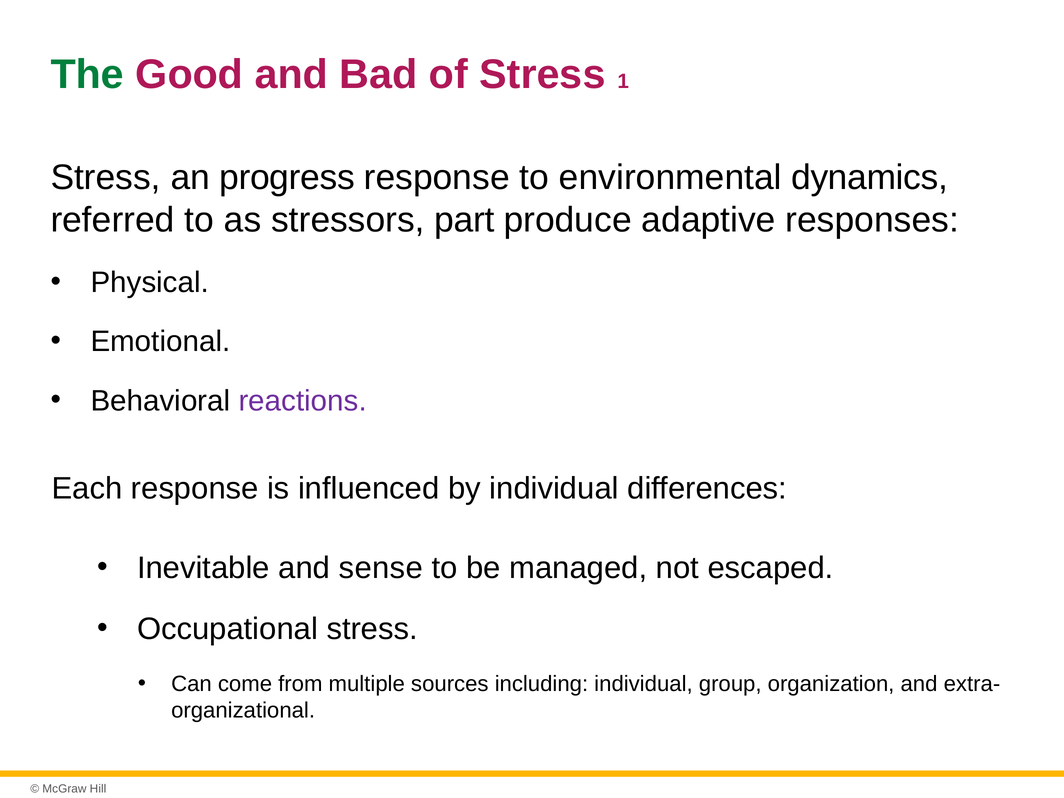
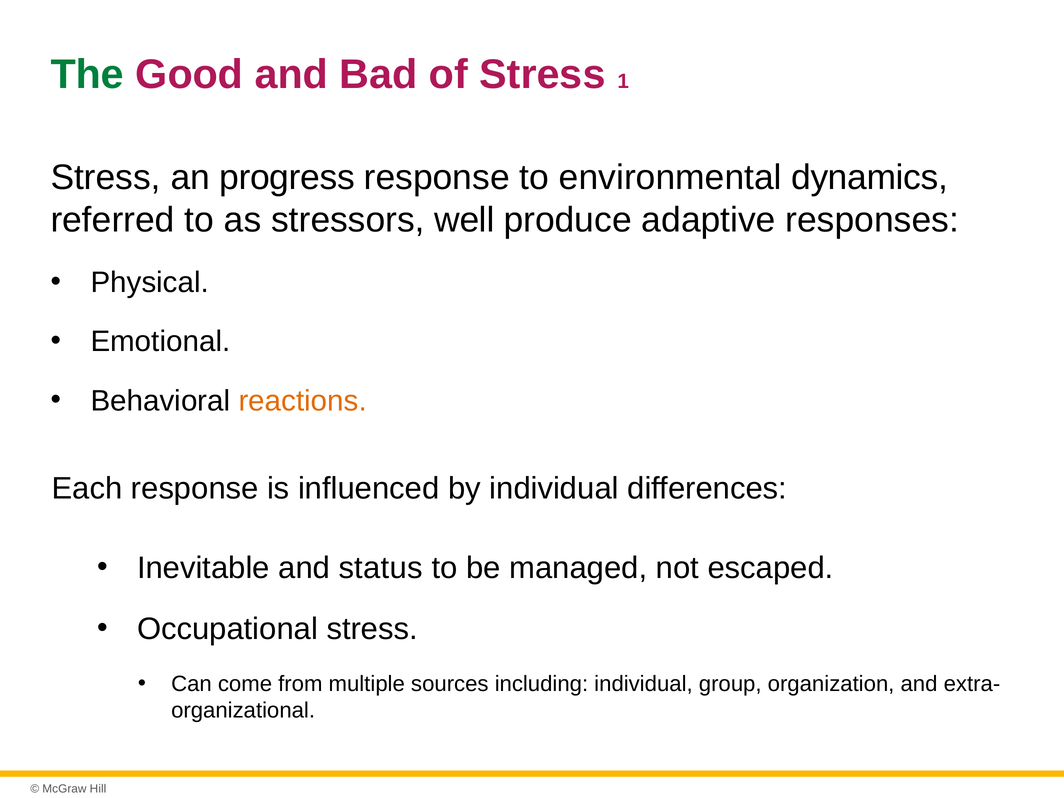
part: part -> well
reactions colour: purple -> orange
sense: sense -> status
